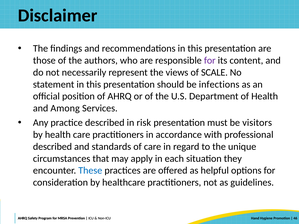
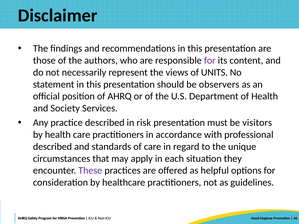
SCALE: SCALE -> UNITS
infections: infections -> observers
Among: Among -> Society
These colour: blue -> purple
